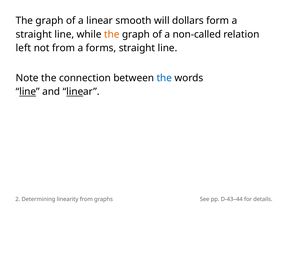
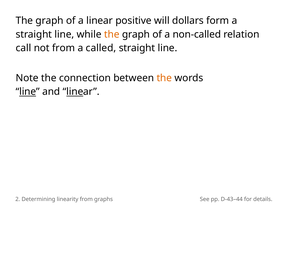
smooth: smooth -> positive
left: left -> call
forms: forms -> called
the at (164, 78) colour: blue -> orange
